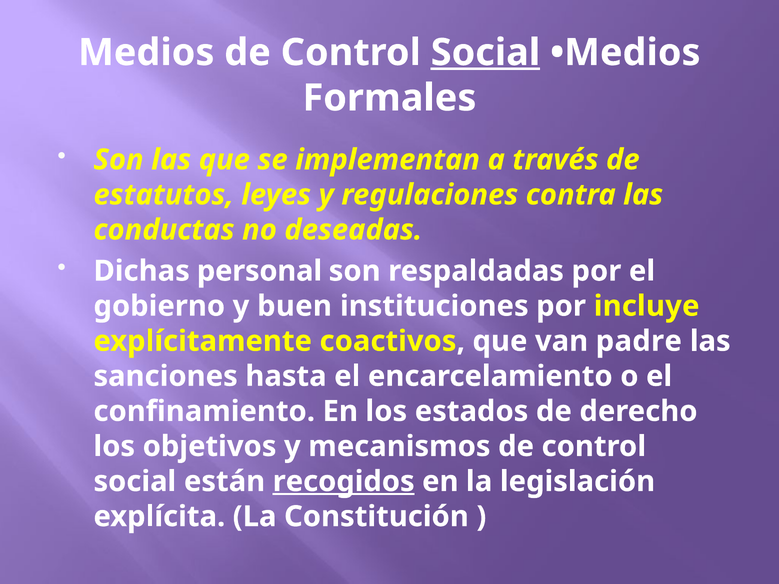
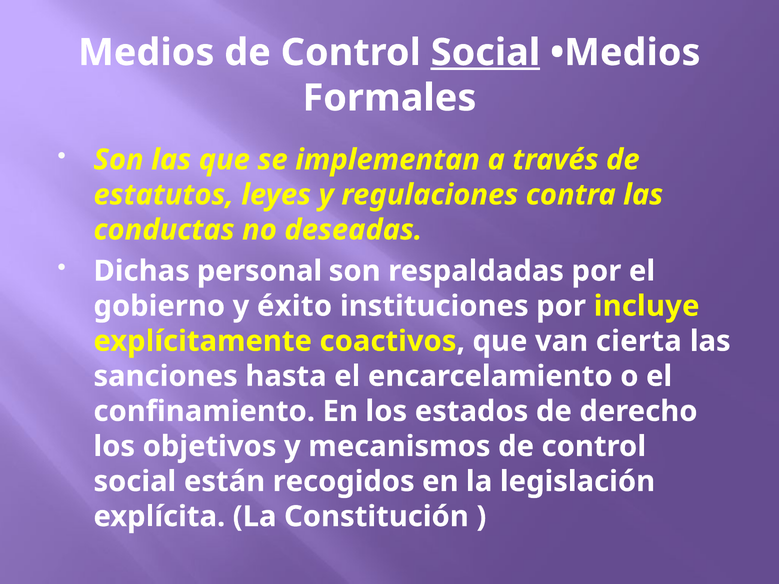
buen: buen -> éxito
padre: padre -> cierta
recogidos underline: present -> none
